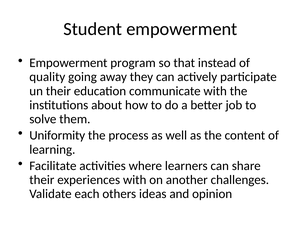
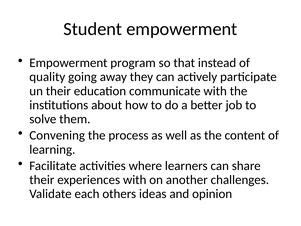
Uniformity: Uniformity -> Convening
